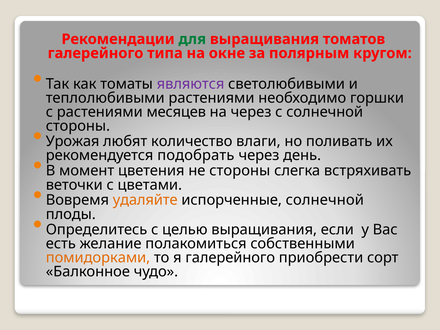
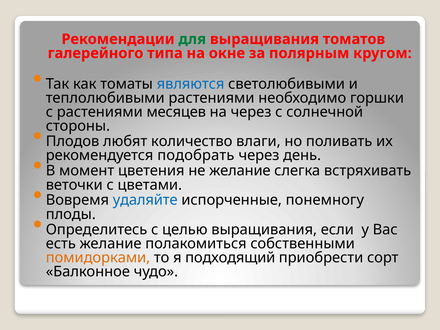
являются colour: purple -> blue
Урожая: Урожая -> Плодов
не стороны: стороны -> желание
удаляйте colour: orange -> blue
испорченные солнечной: солнечной -> понемногу
я галерейного: галерейного -> подходящий
